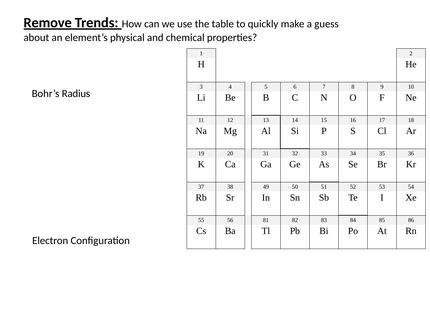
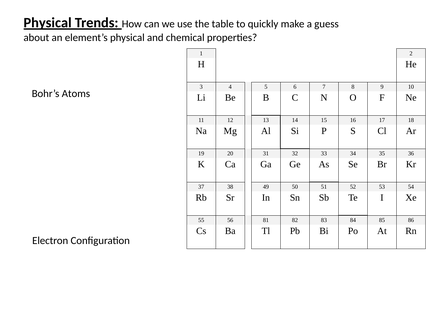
Remove at (48, 23): Remove -> Physical
Radius: Radius -> Atoms
